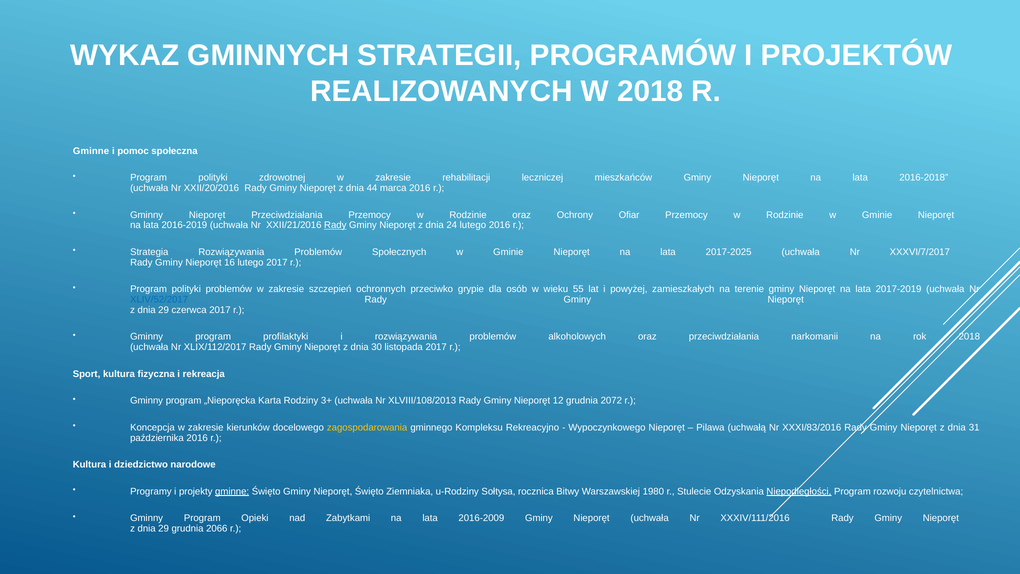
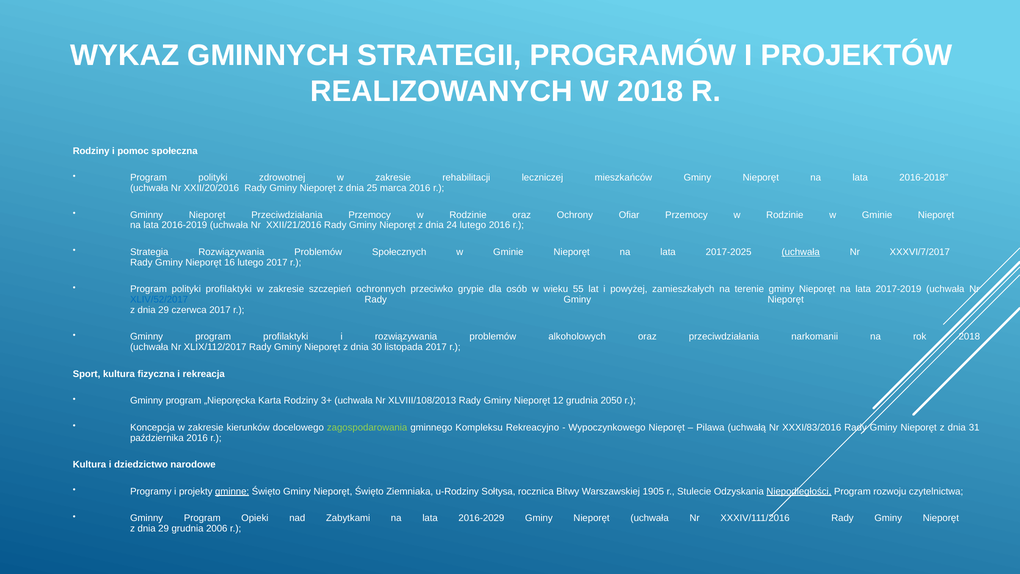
Gminne at (91, 151): Gminne -> Rodziny
44: 44 -> 25
Rady at (335, 225) underline: present -> none
uchwała at (801, 252) underline: none -> present
polityki problemów: problemów -> profilaktyki
2072: 2072 -> 2050
zagospodarowania colour: yellow -> light green
1980: 1980 -> 1905
2016-2009: 2016-2009 -> 2016-2029
2066: 2066 -> 2006
